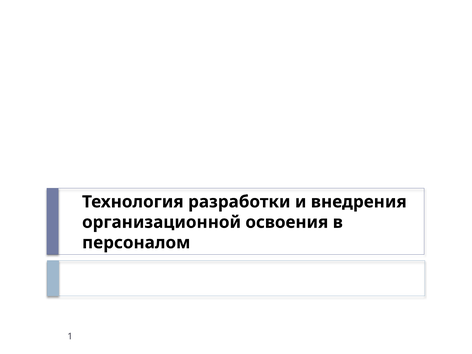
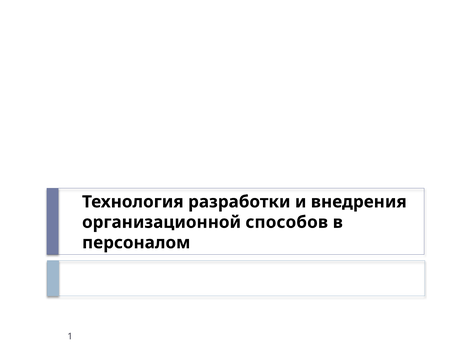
освоения: освоения -> способов
